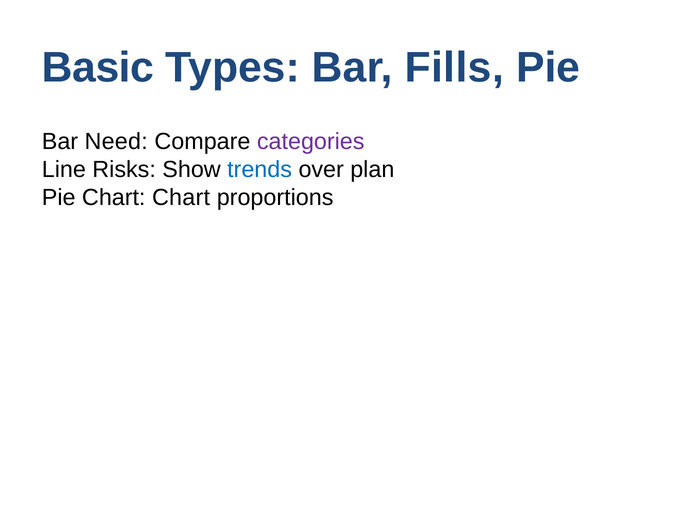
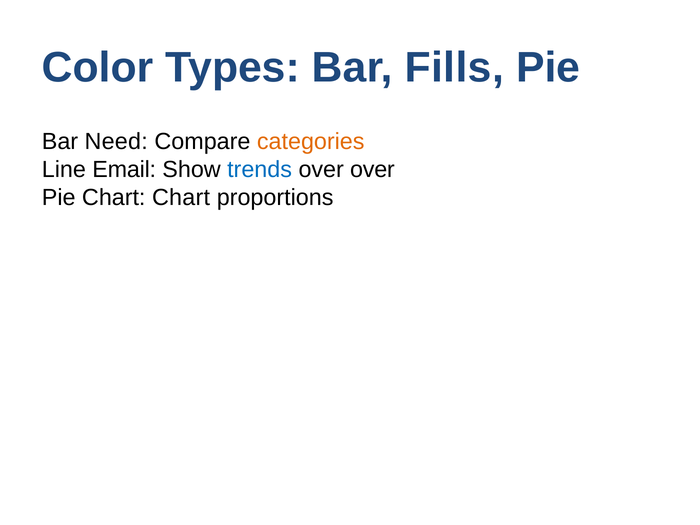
Basic: Basic -> Color
categories colour: purple -> orange
Risks: Risks -> Email
over plan: plan -> over
